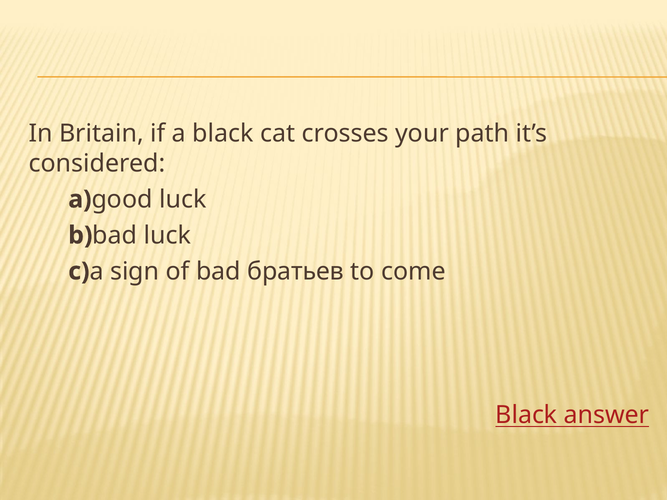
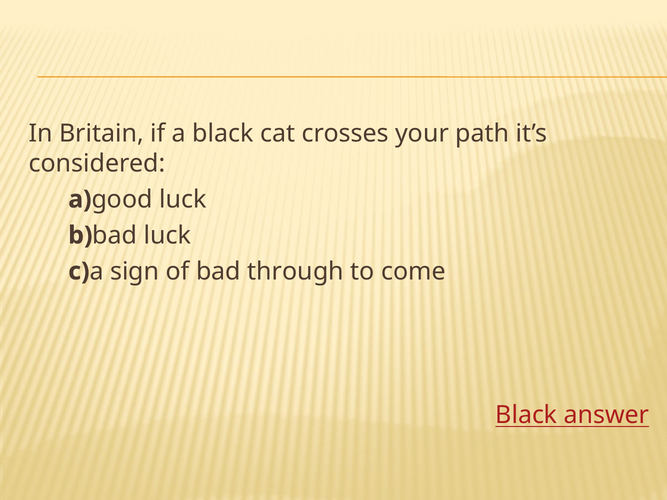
братьев: братьев -> through
